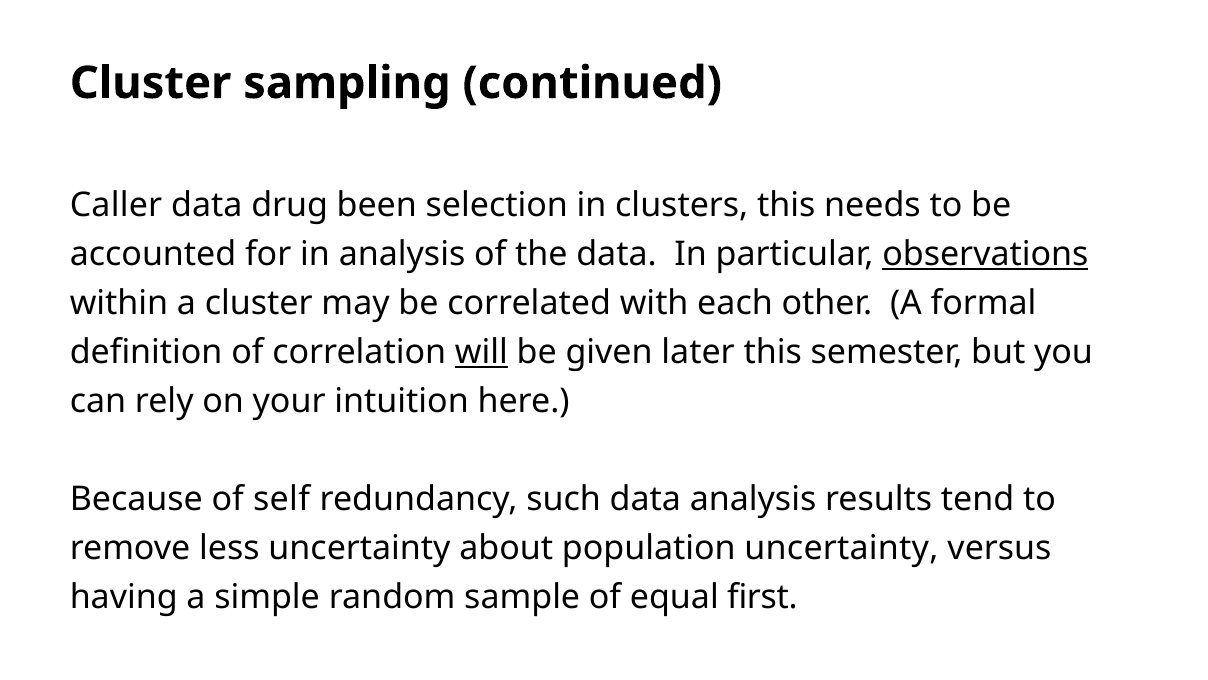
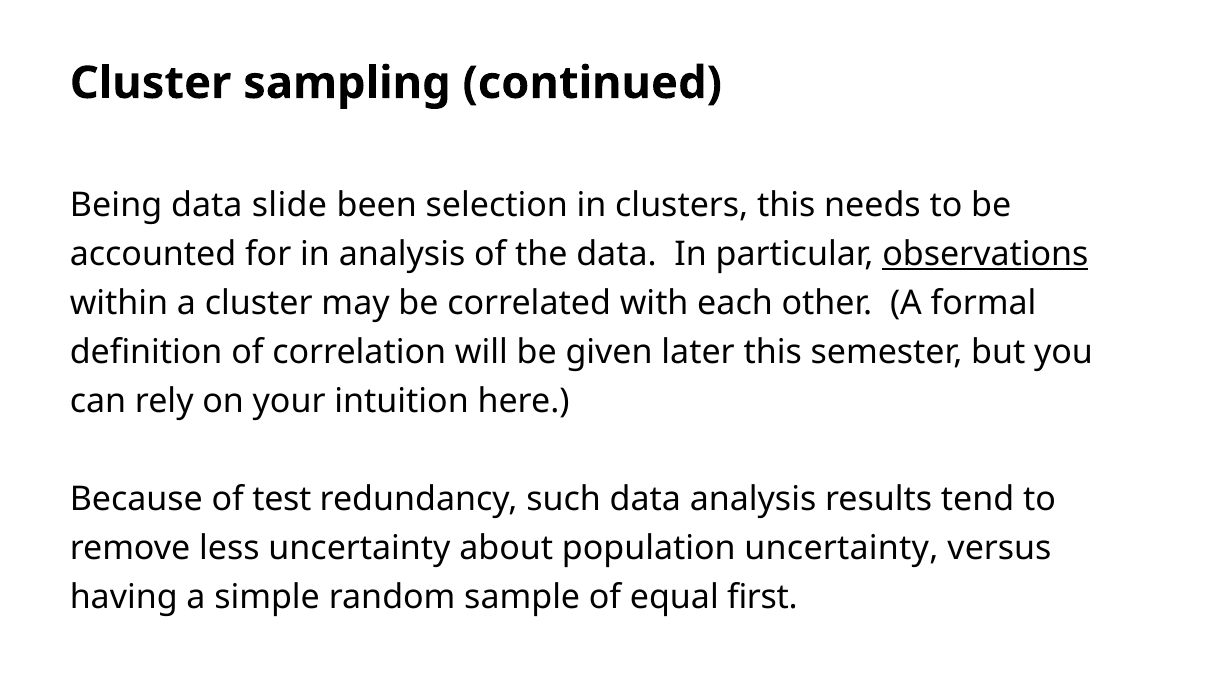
Caller: Caller -> Being
drug: drug -> slide
will underline: present -> none
self: self -> test
